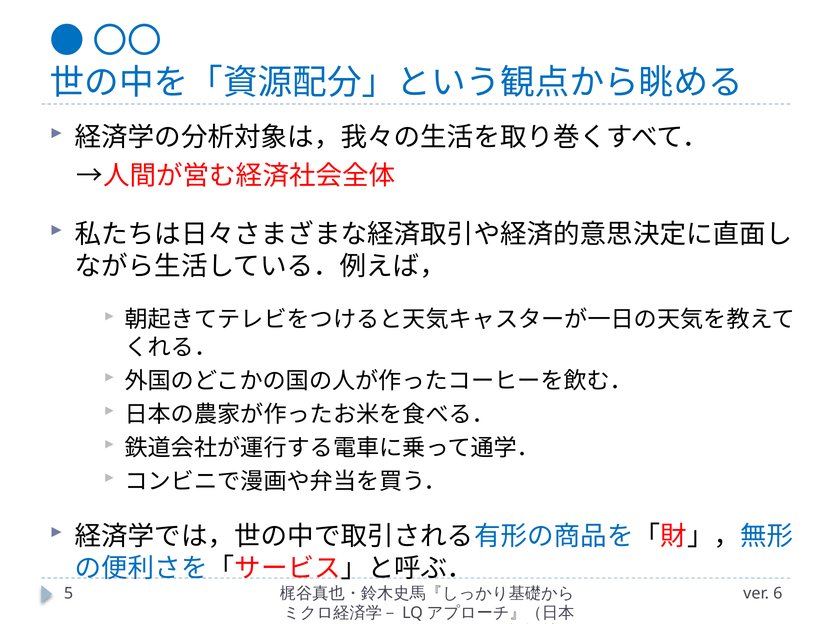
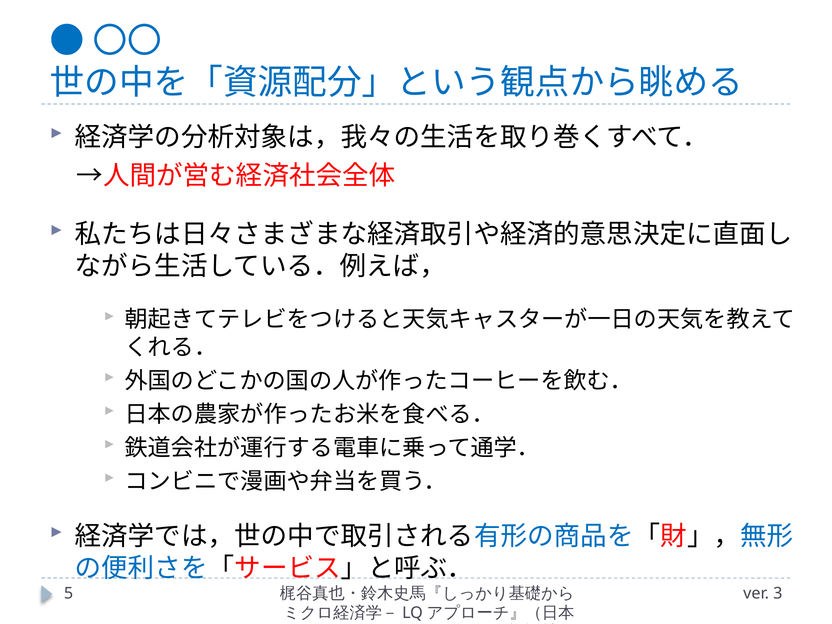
6: 6 -> 3
